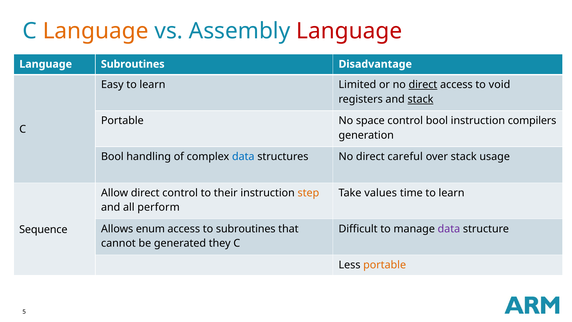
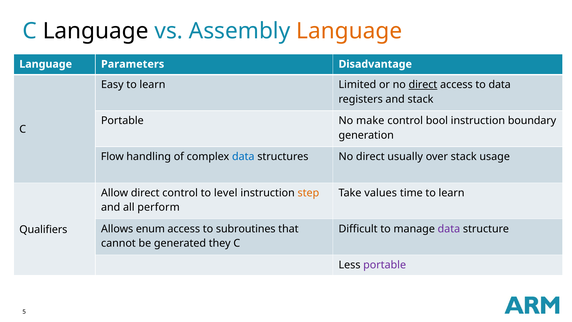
Language at (96, 31) colour: orange -> black
Language at (349, 31) colour: red -> orange
Language Subroutines: Subroutines -> Parameters
to void: void -> data
stack at (421, 99) underline: present -> none
space: space -> make
compilers: compilers -> boundary
Bool at (112, 157): Bool -> Flow
careful: careful -> usually
their: their -> level
Sequence: Sequence -> Qualifiers
portable at (385, 265) colour: orange -> purple
